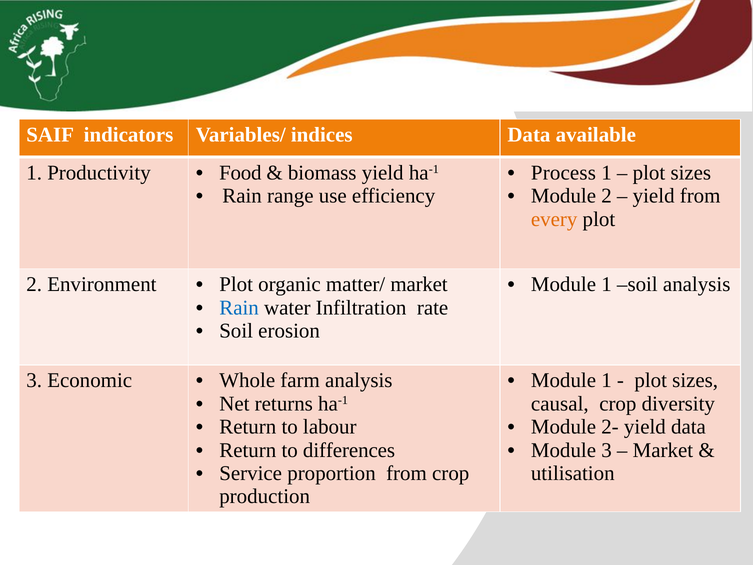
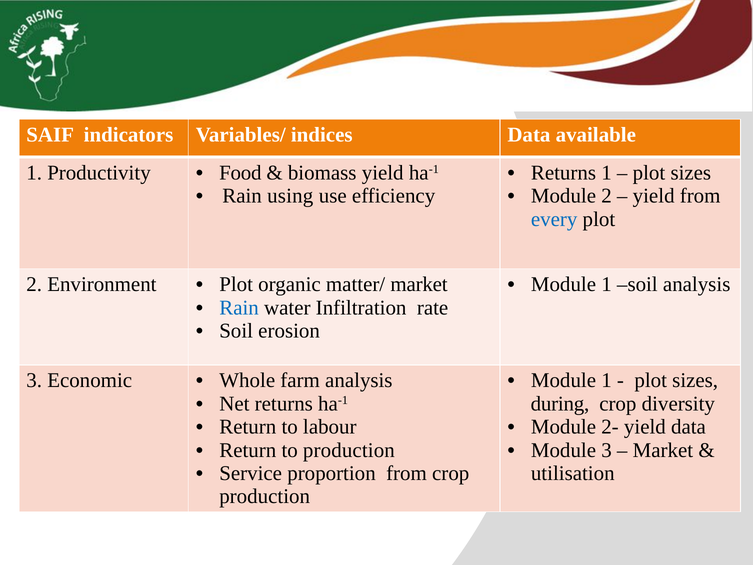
Process at (563, 173): Process -> Returns
range: range -> using
every colour: orange -> blue
causal: causal -> during
to differences: differences -> production
